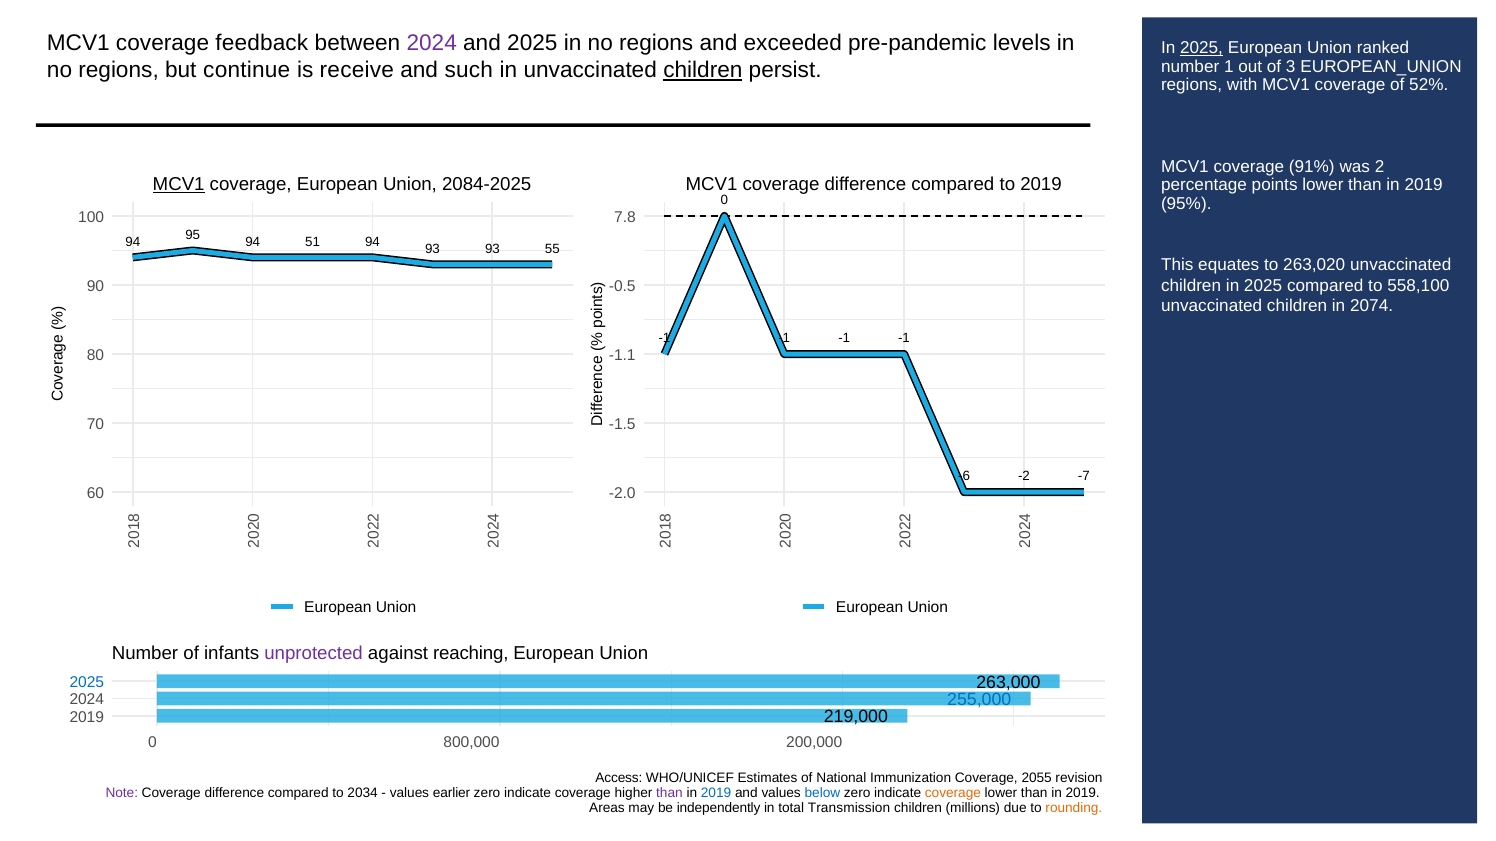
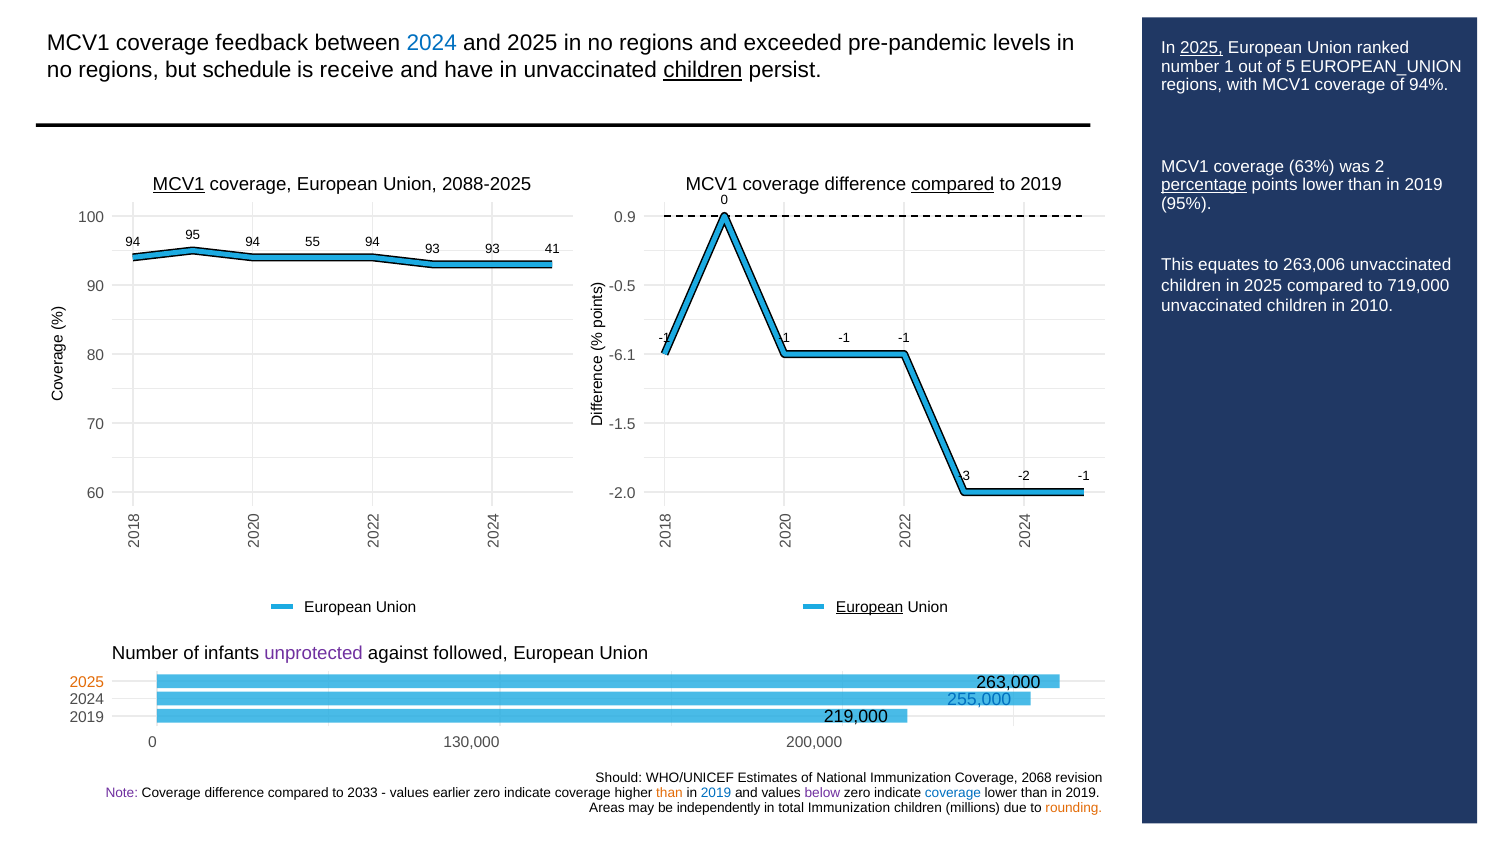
2024 at (432, 43) colour: purple -> blue
3: 3 -> 5
continue: continue -> schedule
such: such -> have
52%: 52% -> 94%
91%: 91% -> 63%
2084-2025: 2084-2025 -> 2088-2025
compared at (953, 184) underline: none -> present
percentage underline: none -> present
7.8: 7.8 -> 0.9
51: 51 -> 55
55: 55 -> 41
263,020: 263,020 -> 263,006
558,100: 558,100 -> 719,000
2074: 2074 -> 2010
-1.1: -1.1 -> -6.1
-6: -6 -> -3
-2 -7: -7 -> -1
European at (870, 607) underline: none -> present
reaching: reaching -> followed
2025 at (87, 683) colour: blue -> orange
800,000: 800,000 -> 130,000
Access: Access -> Should
2055: 2055 -> 2068
2034: 2034 -> 2033
than at (669, 794) colour: purple -> orange
below colour: blue -> purple
coverage at (953, 794) colour: orange -> blue
total Transmission: Transmission -> Immunization
